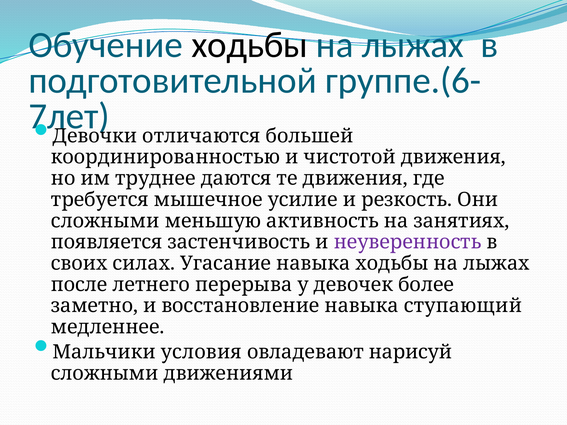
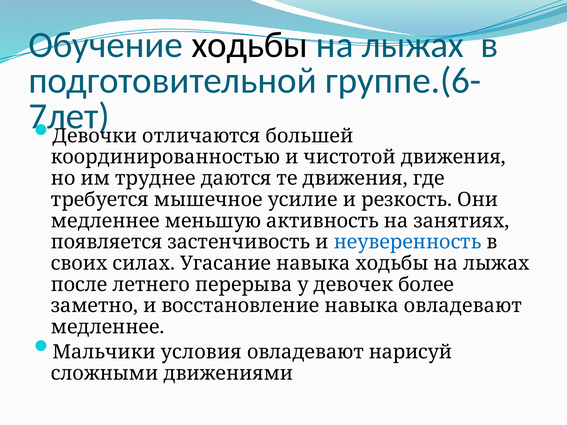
сложными at (105, 221): сложными -> медленнее
неуверенность colour: purple -> blue
навыка ступающий: ступающий -> овладевают
